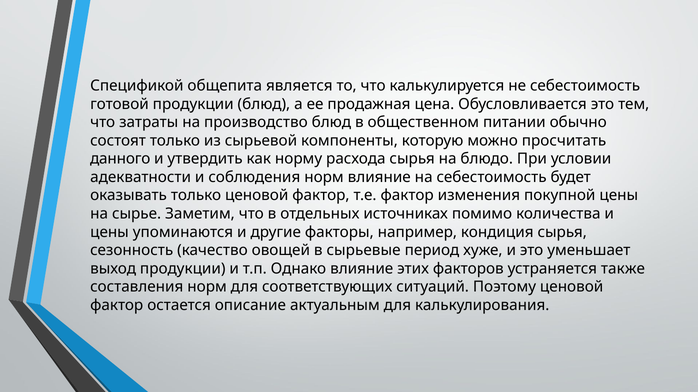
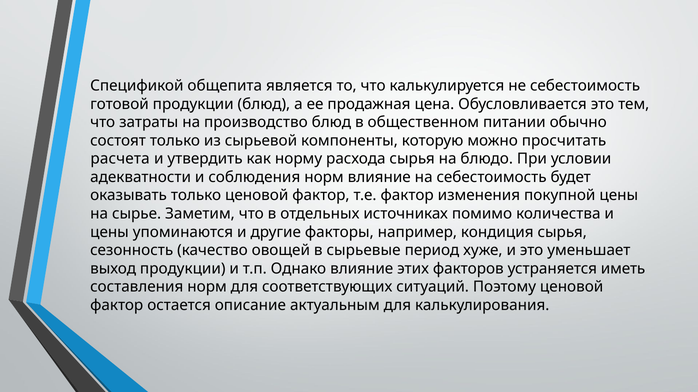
данного: данного -> расчета
также: также -> иметь
